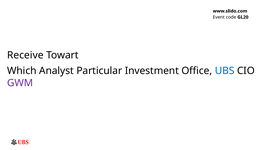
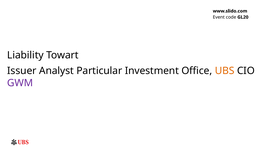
Receive: Receive -> Liability
Which: Which -> Issuer
UBS colour: blue -> orange
